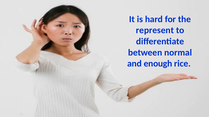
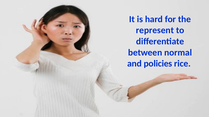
enough: enough -> policies
